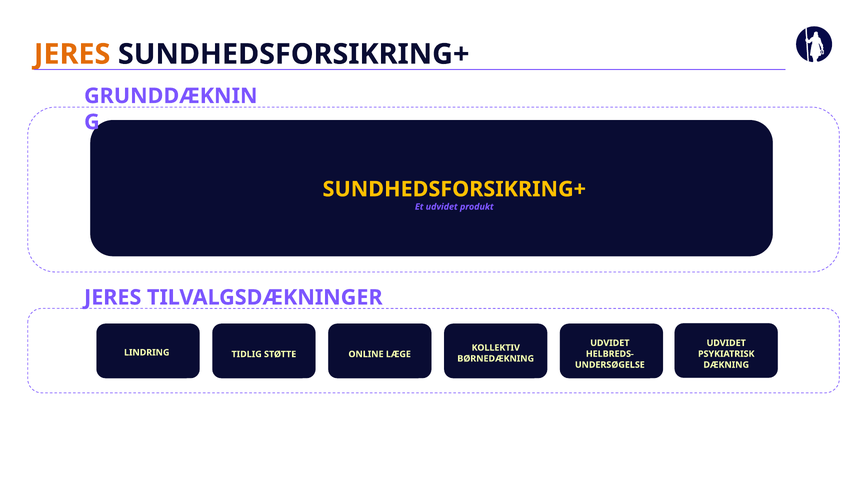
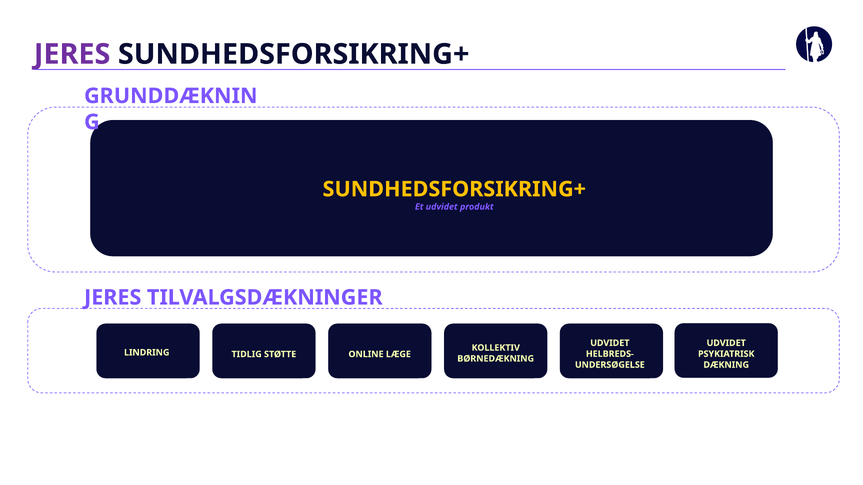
JERES at (72, 54) colour: orange -> purple
